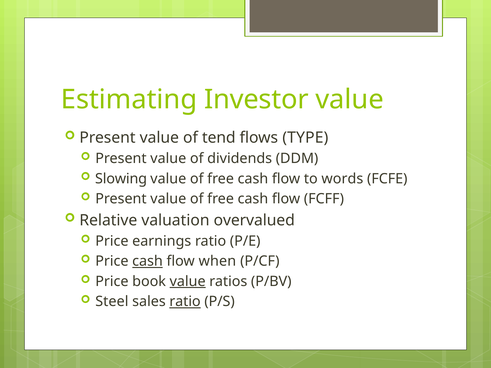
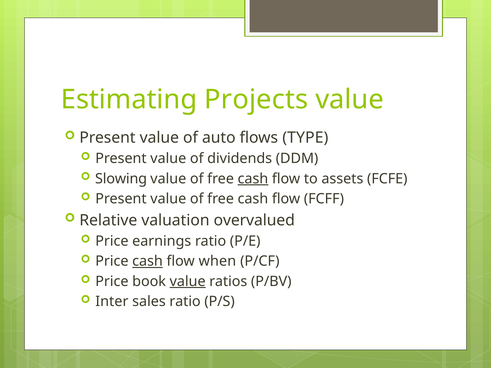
Investor: Investor -> Projects
tend: tend -> auto
cash at (253, 179) underline: none -> present
words: words -> assets
Steel: Steel -> Inter
ratio at (185, 302) underline: present -> none
